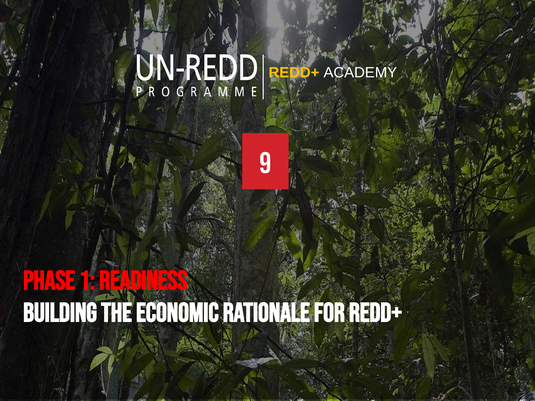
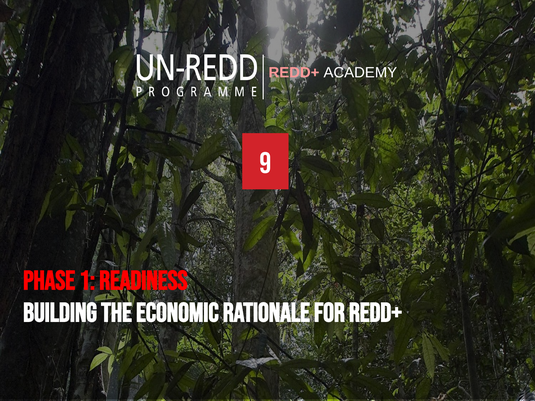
REDD+ at (294, 73) colour: yellow -> pink
